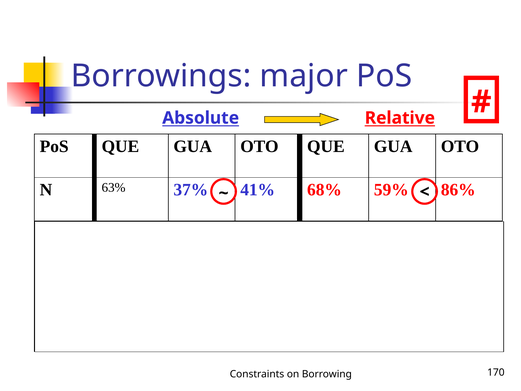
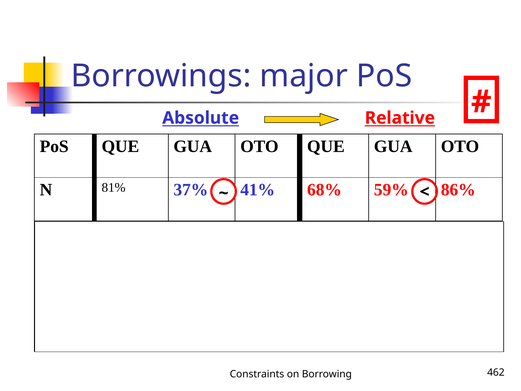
N 63%: 63% -> 81%
170: 170 -> 462
